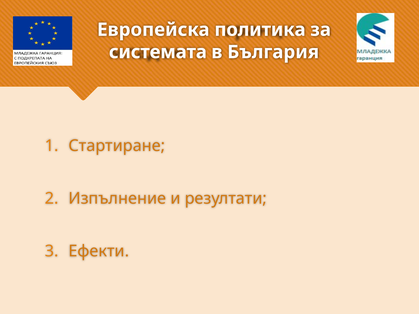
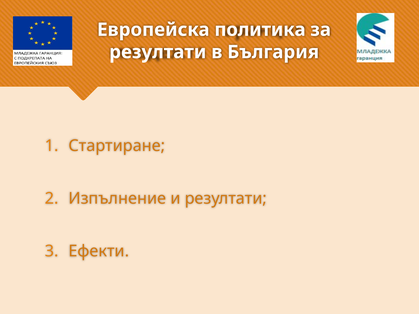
системата at (158, 52): системата -> резултати
